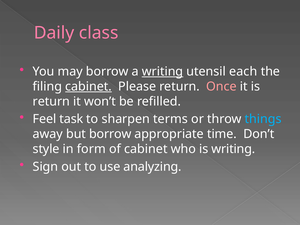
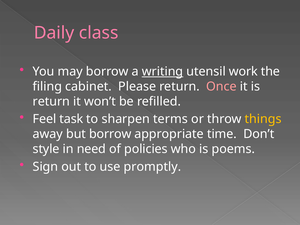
each: each -> work
cabinet at (88, 87) underline: present -> none
things colour: light blue -> yellow
form: form -> need
of cabinet: cabinet -> policies
is writing: writing -> poems
analyzing: analyzing -> promptly
